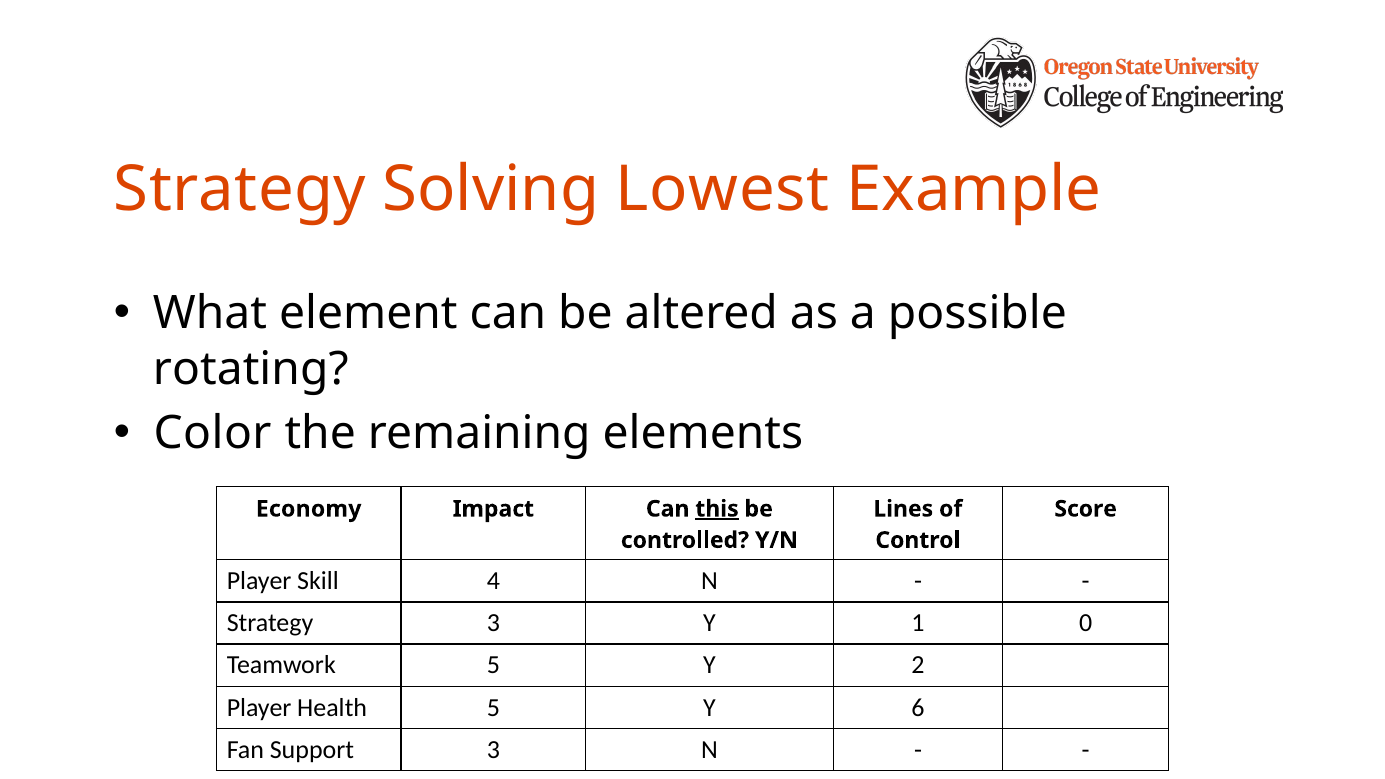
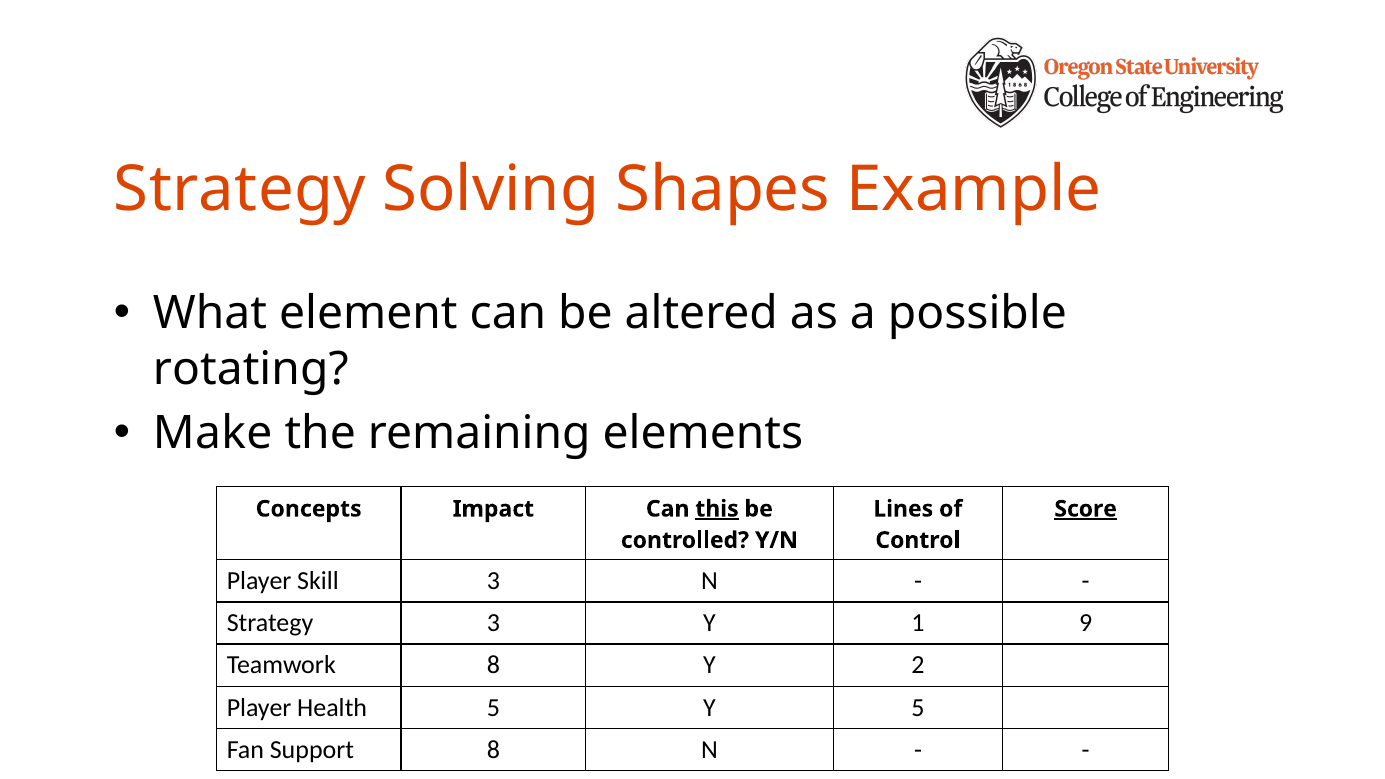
Lowest: Lowest -> Shapes
Color: Color -> Make
Economy: Economy -> Concepts
Score underline: none -> present
Skill 4: 4 -> 3
0: 0 -> 9
Teamwork 5: 5 -> 8
Y 6: 6 -> 5
Support 3: 3 -> 8
